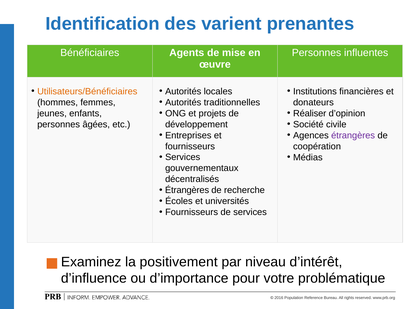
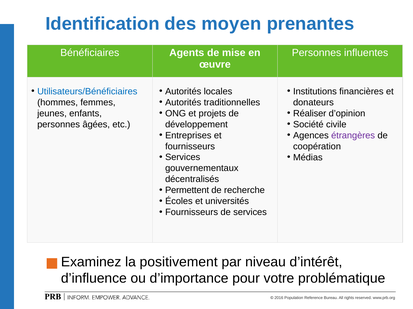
varient: varient -> moyen
Utilisateurs/Bénéficiaires colour: orange -> blue
Étrangères at (187, 191): Étrangères -> Permettent
